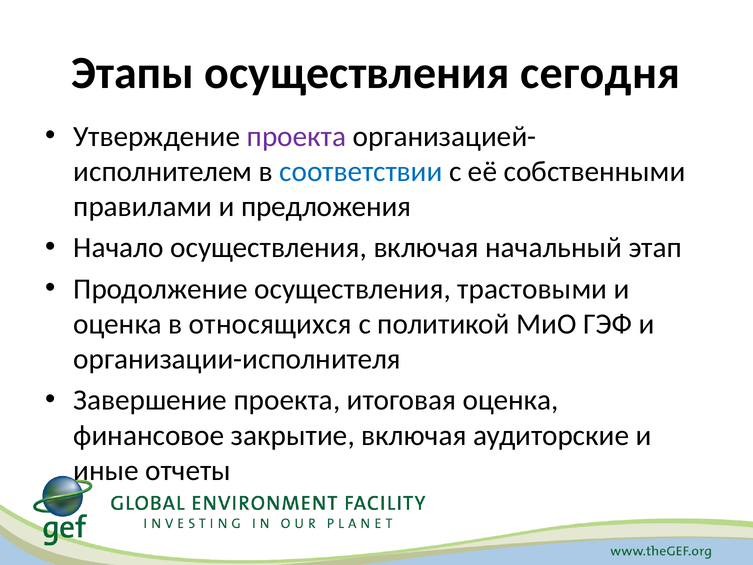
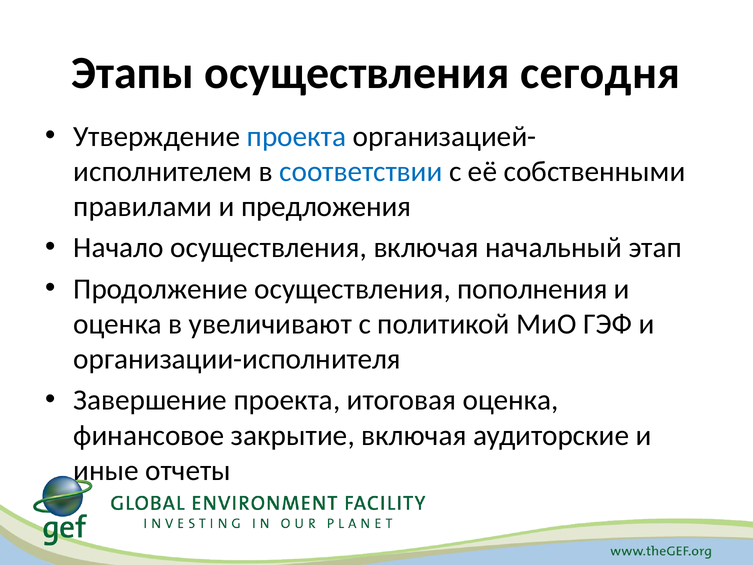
проекта at (297, 136) colour: purple -> blue
трастовыми: трастовыми -> пополнения
относящихся: относящихся -> увеличивают
